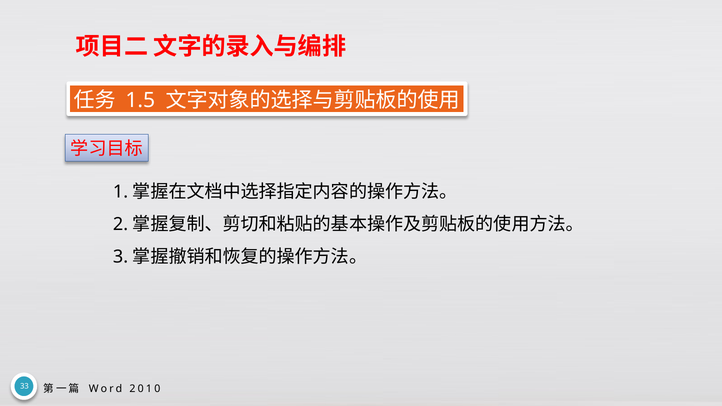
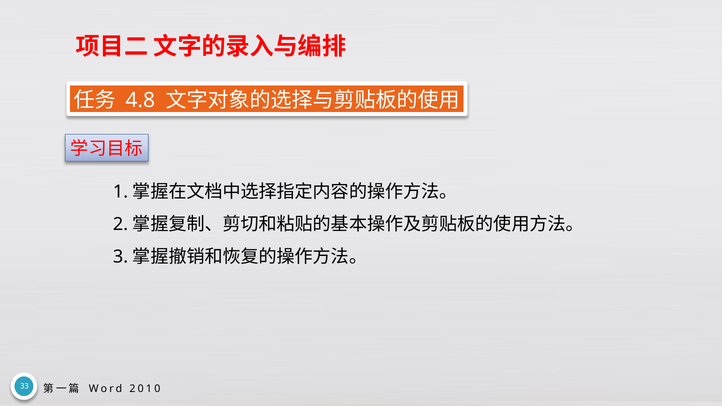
1.5: 1.5 -> 4.8
